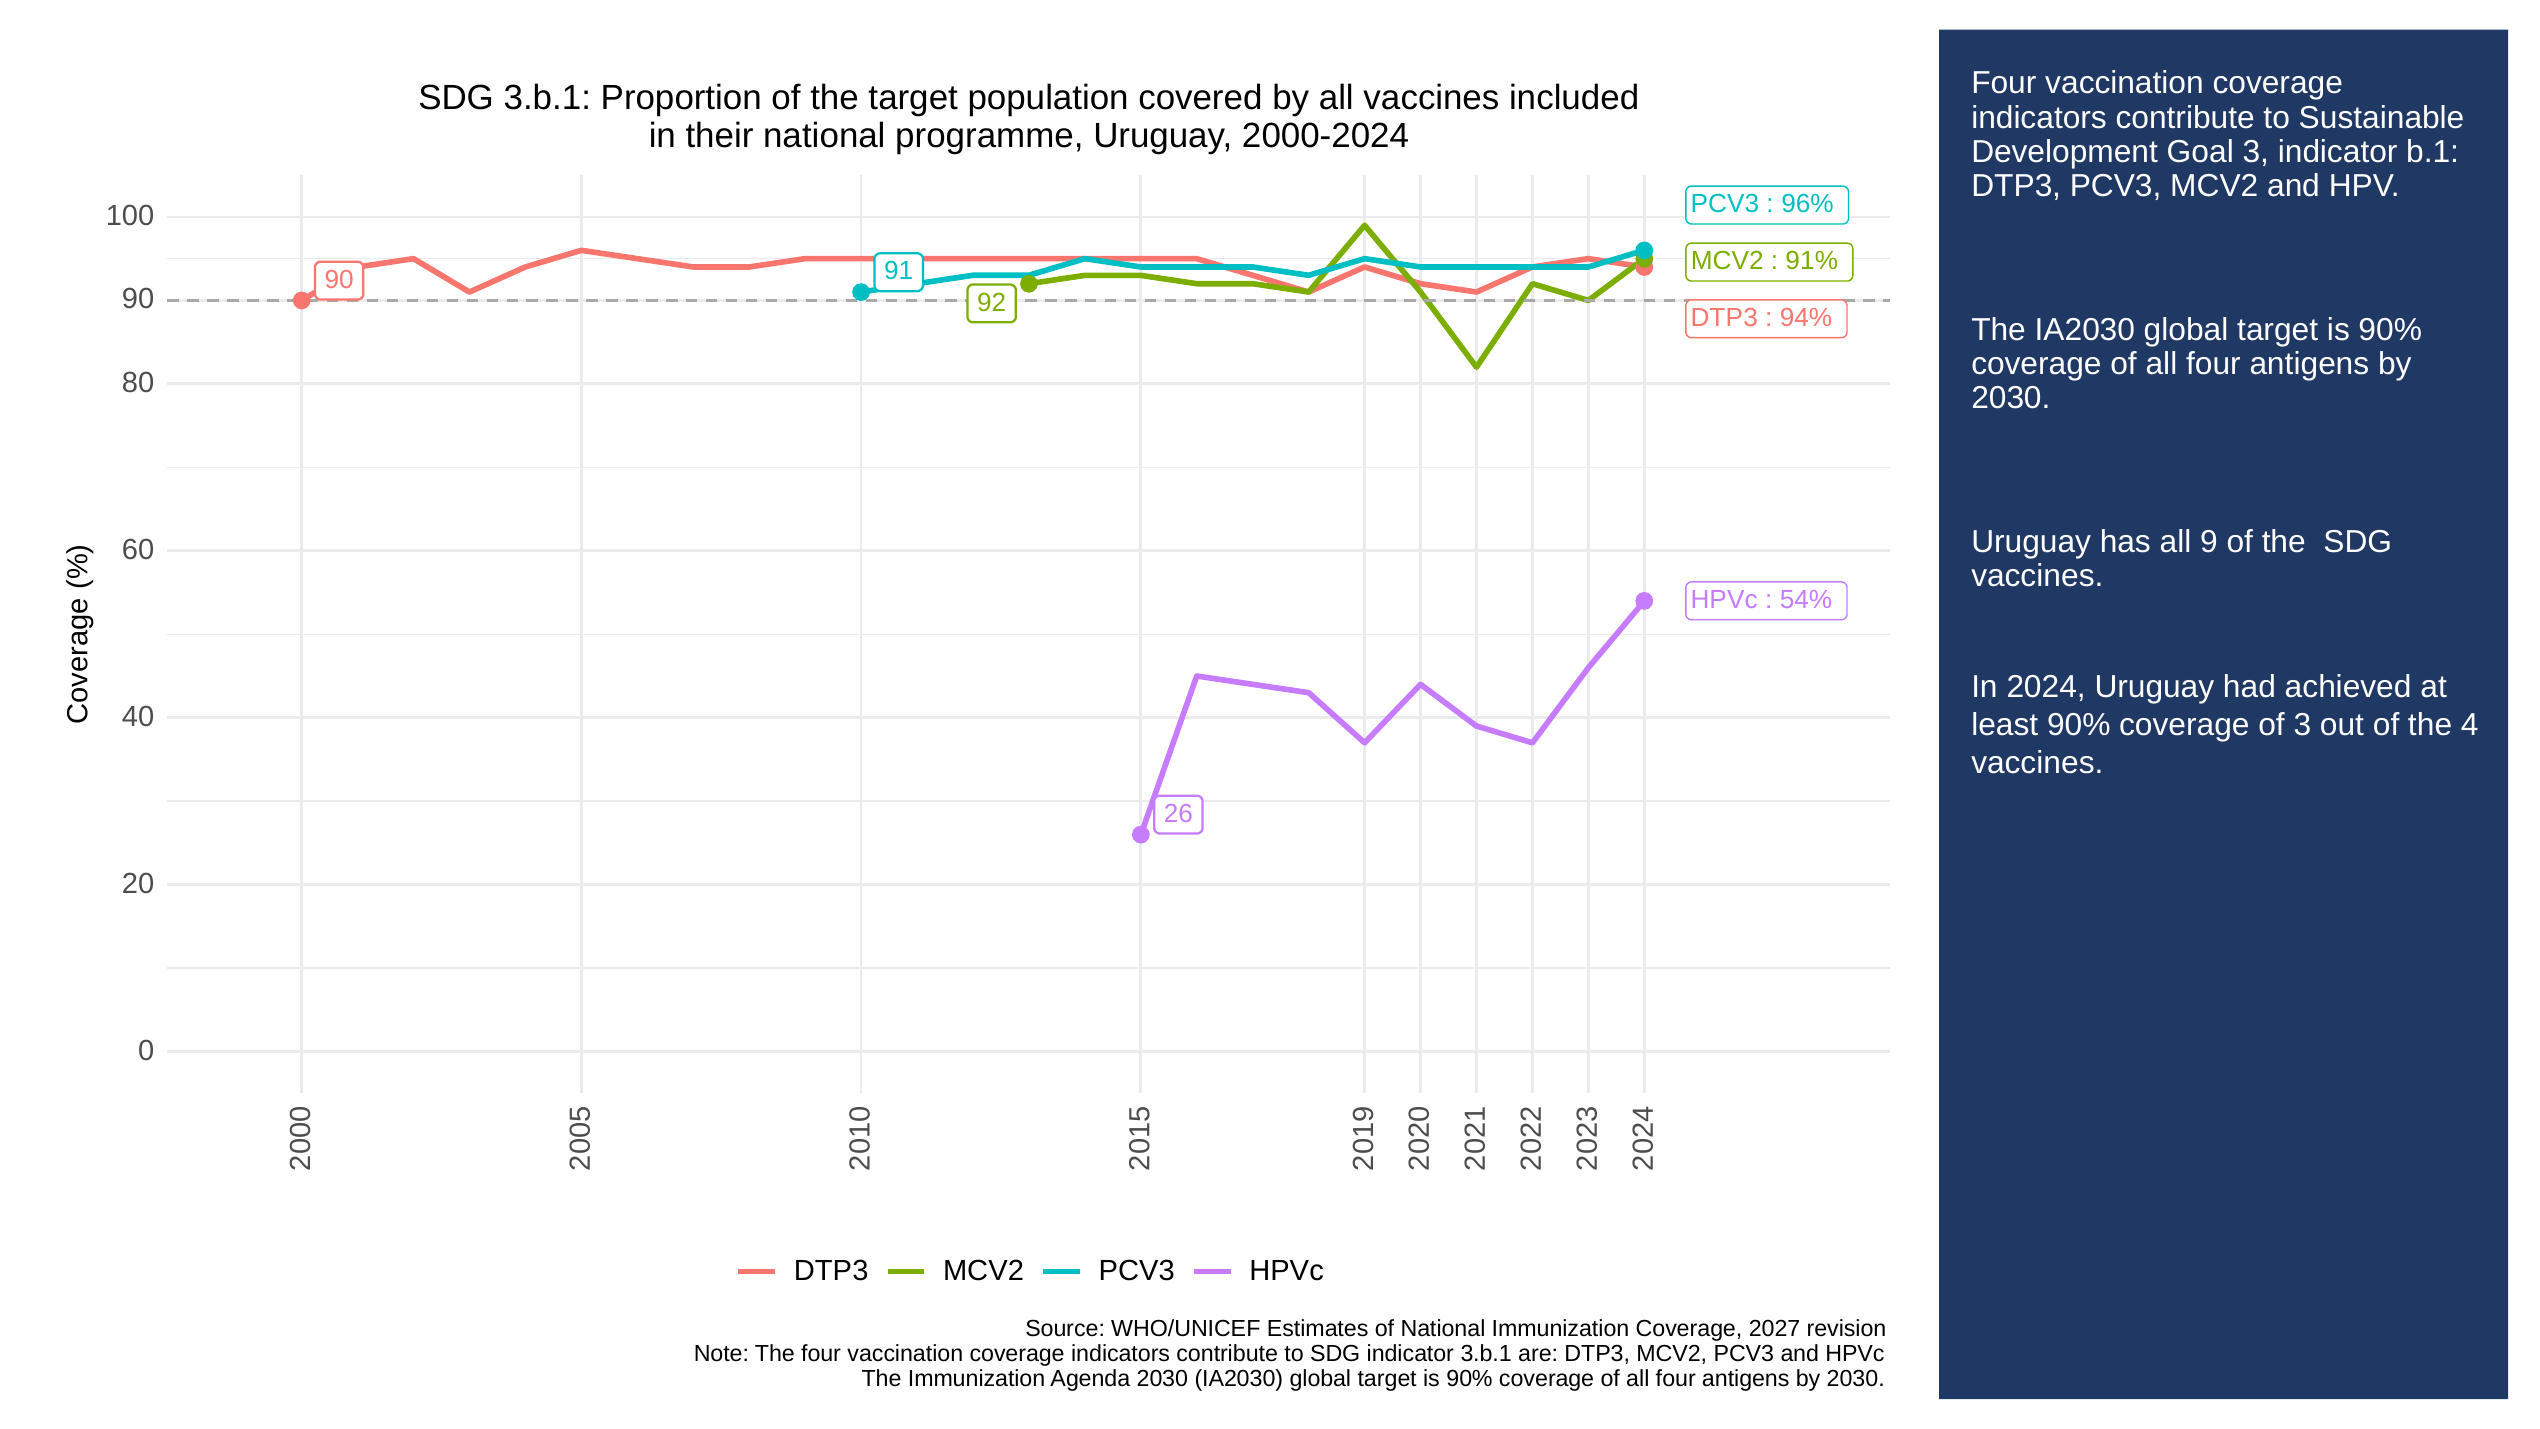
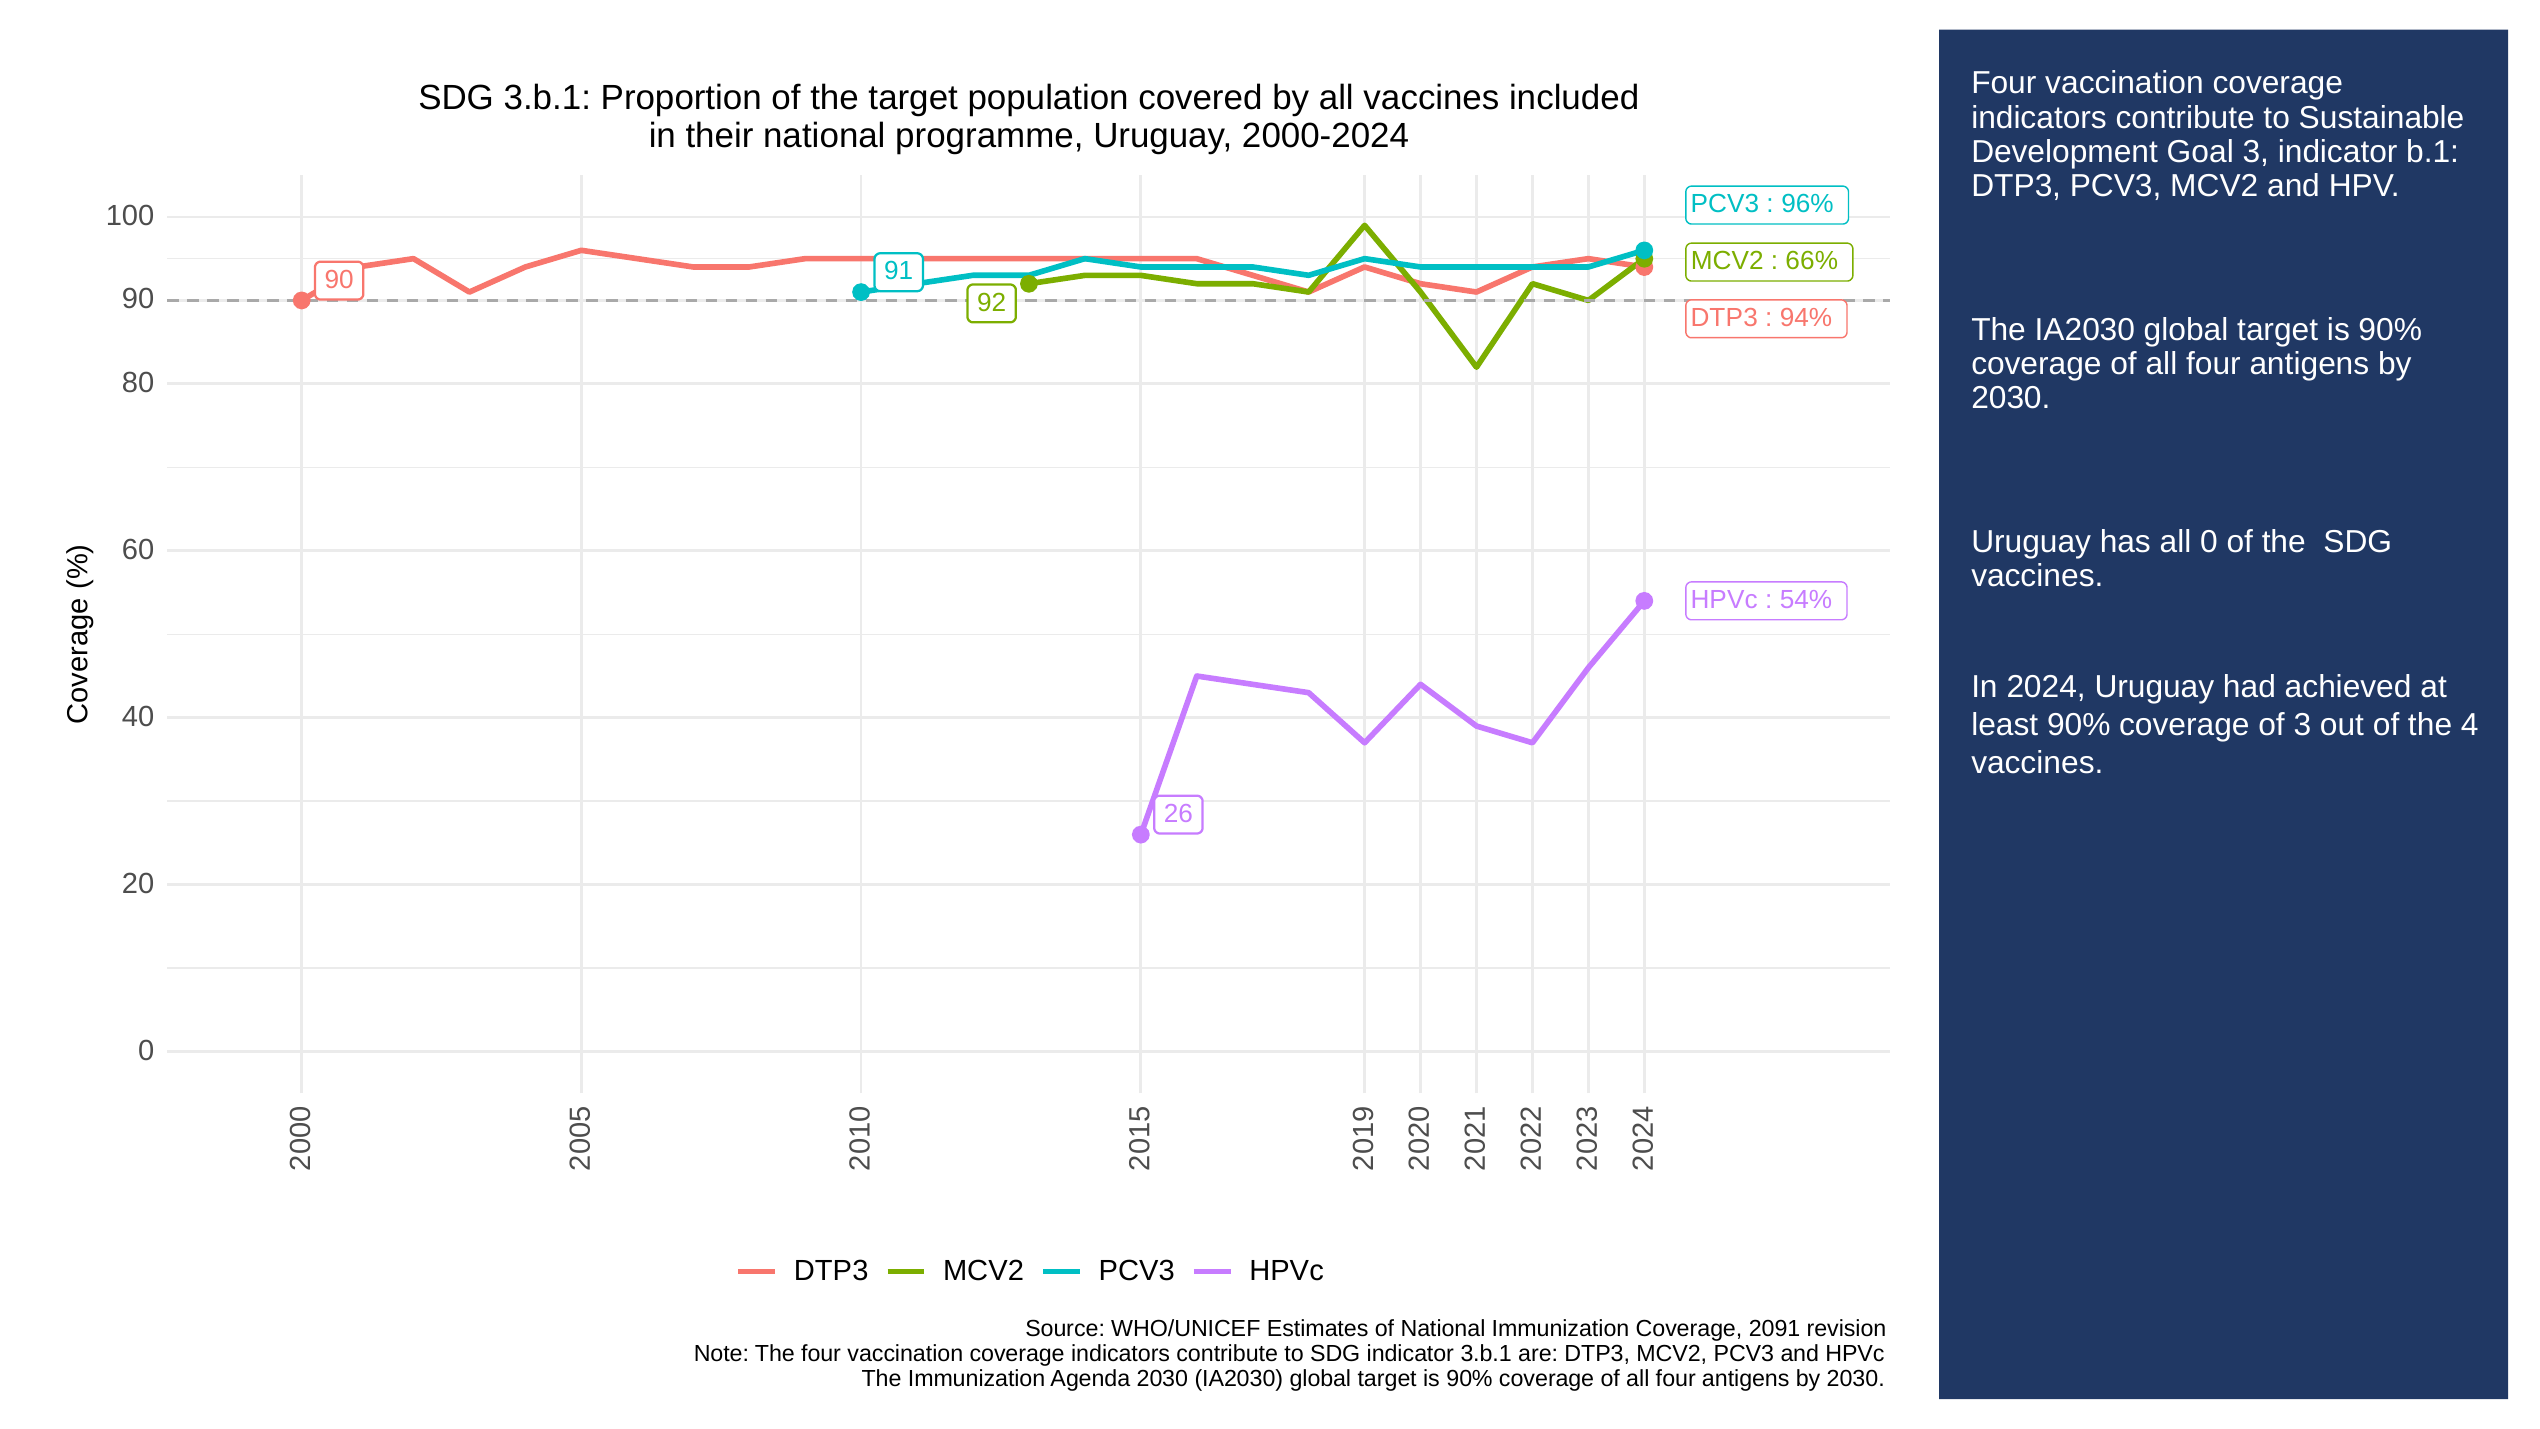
91%: 91% -> 66%
all 9: 9 -> 0
2027: 2027 -> 2091
